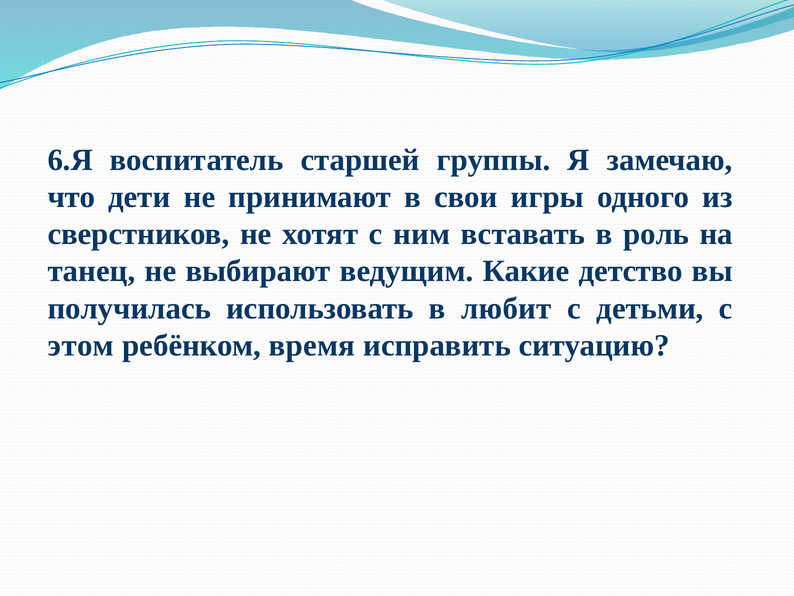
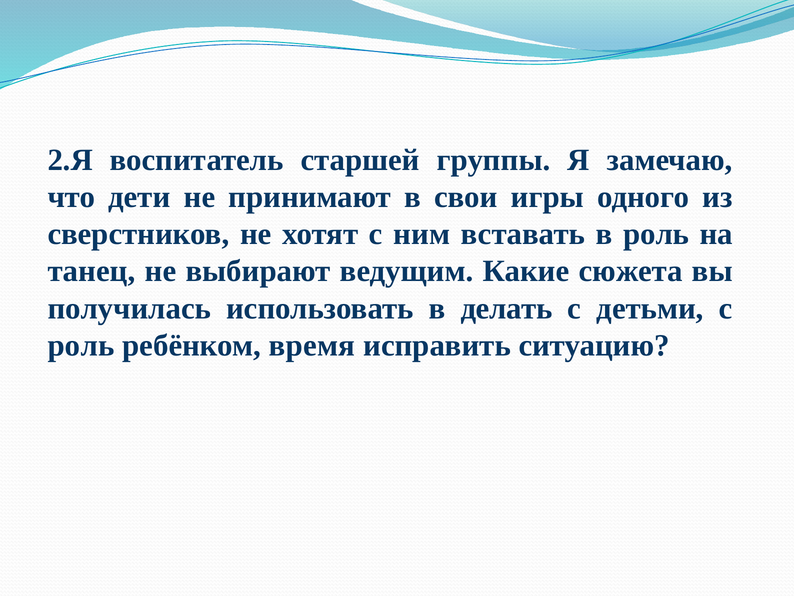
6.Я: 6.Я -> 2.Я
детство: детство -> сюжета
любит: любит -> делать
этом at (81, 345): этом -> роль
